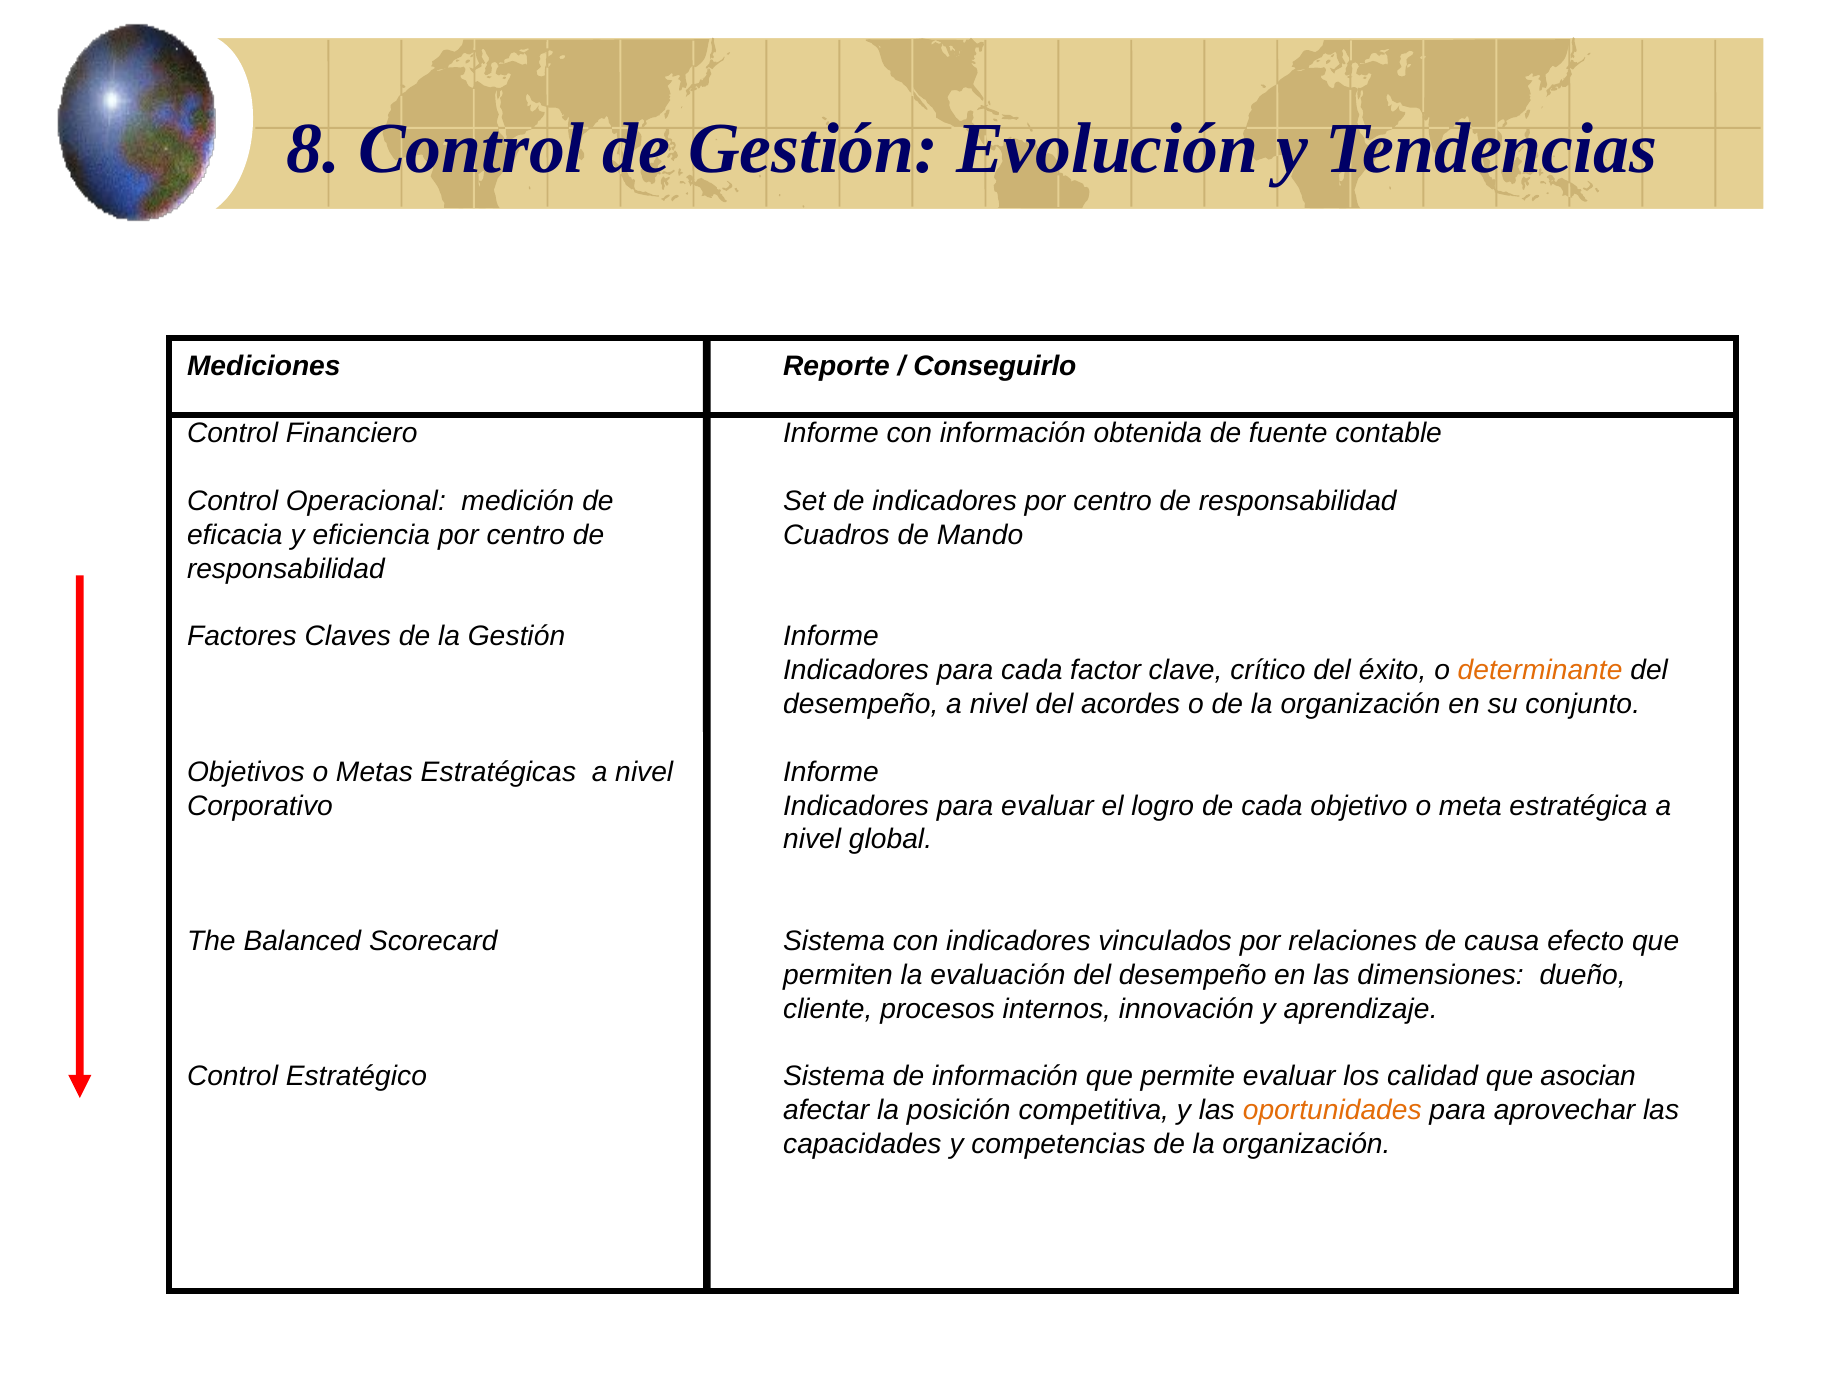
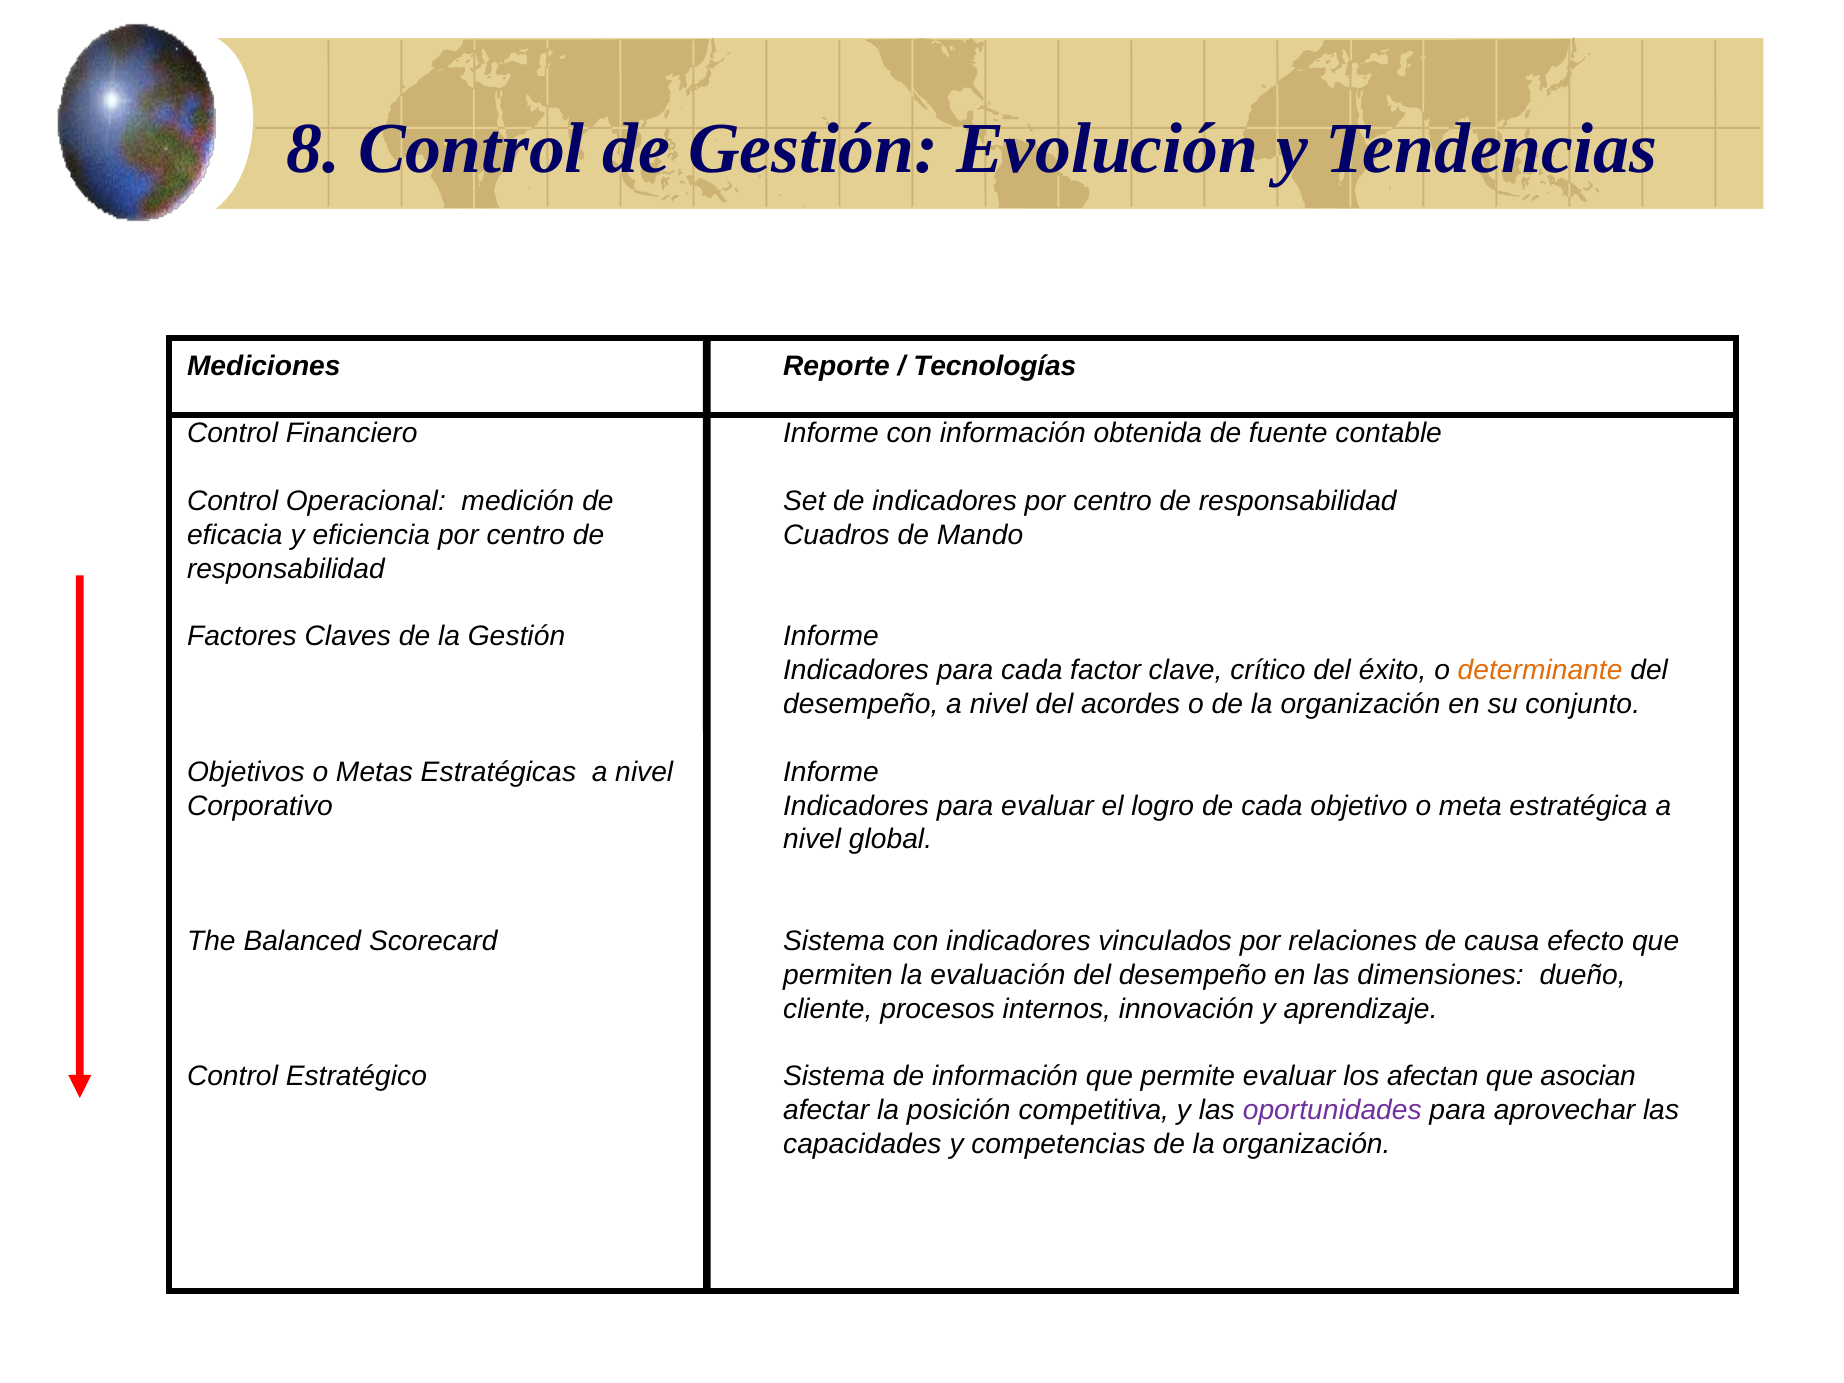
Conseguirlo: Conseguirlo -> Tecnologías
calidad: calidad -> afectan
oportunidades colour: orange -> purple
